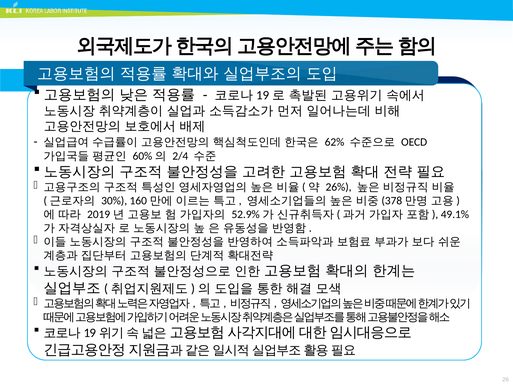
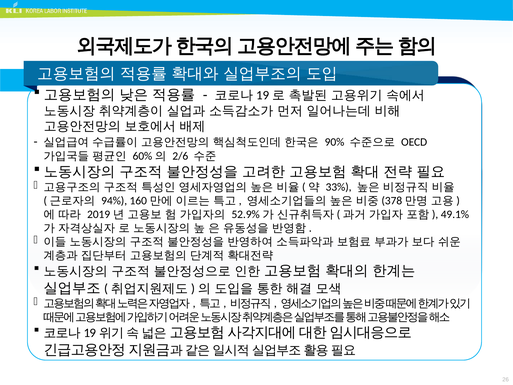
62%: 62% -> 90%
2/4: 2/4 -> 2/6
26%: 26% -> 33%
30%: 30% -> 94%
